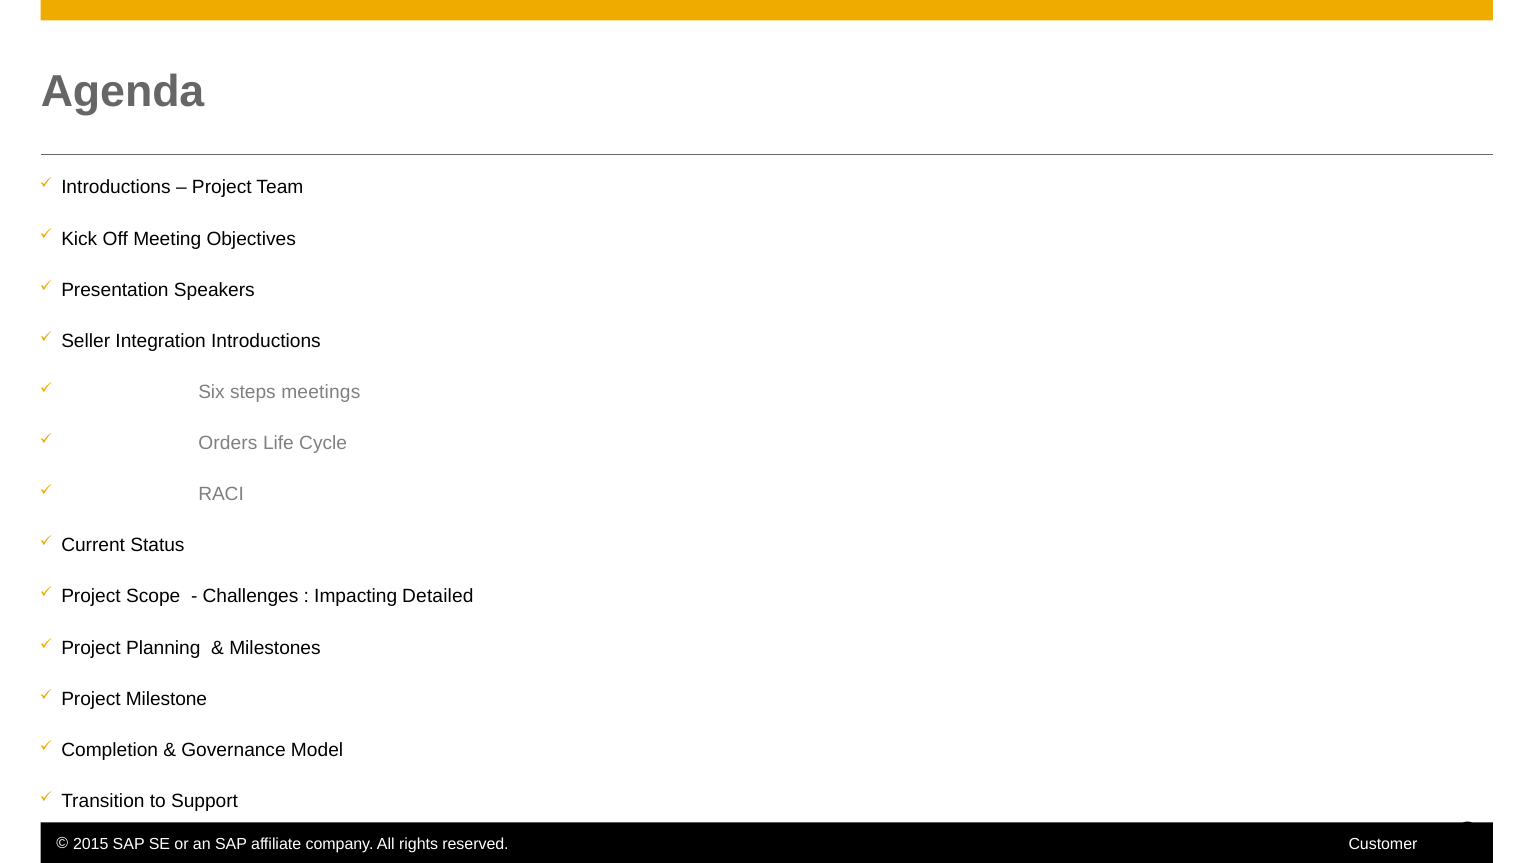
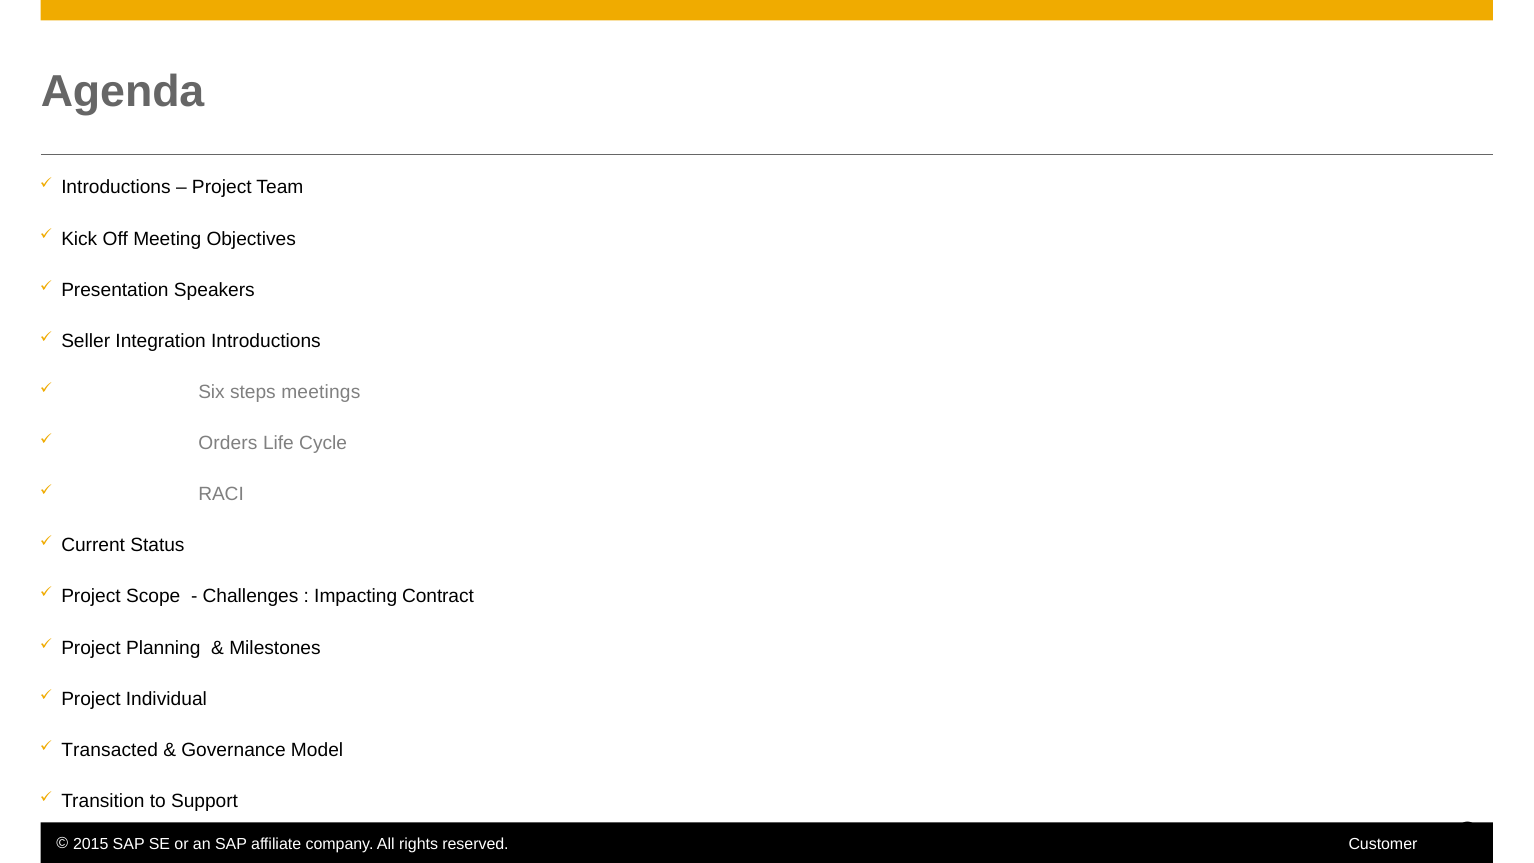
Detailed: Detailed -> Contract
Milestone: Milestone -> Individual
Completion: Completion -> Transacted
